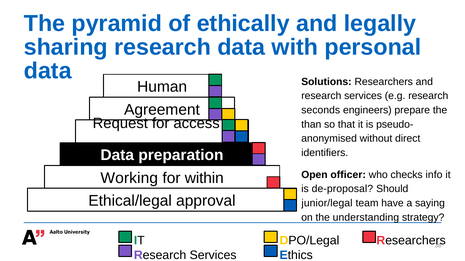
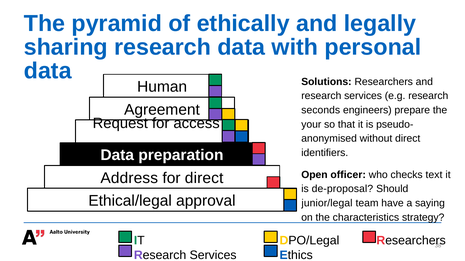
than: than -> your
info: info -> text
Working: Working -> Address
for within: within -> direct
understanding: understanding -> characteristics
